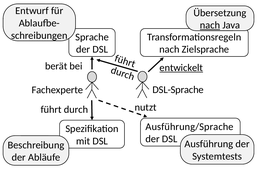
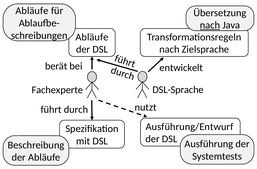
Entwurf at (32, 11): Entwurf -> Abläufe
Sprache at (92, 37): Sprache -> Abläufe
entwickelt underline: present -> none
Ausführung/Sprache: Ausführung/Sprache -> Ausführung/Entwurf
